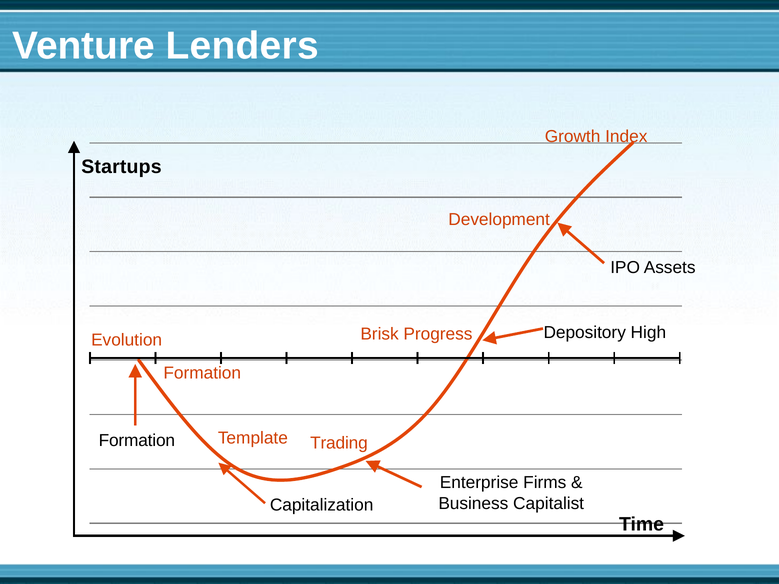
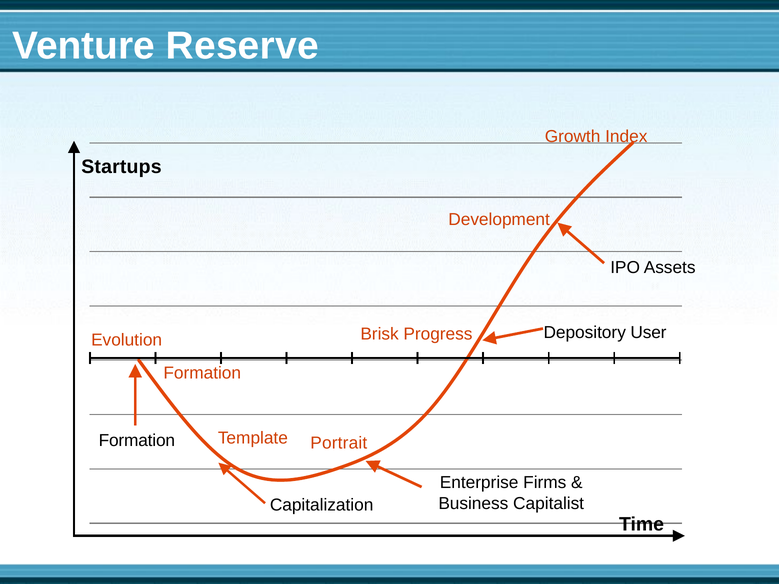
Lenders: Lenders -> Reserve
High: High -> User
Trading: Trading -> Portrait
